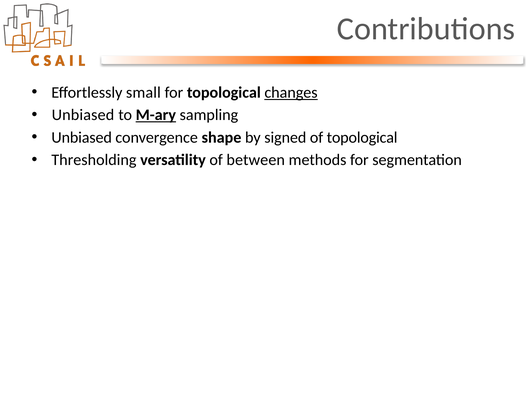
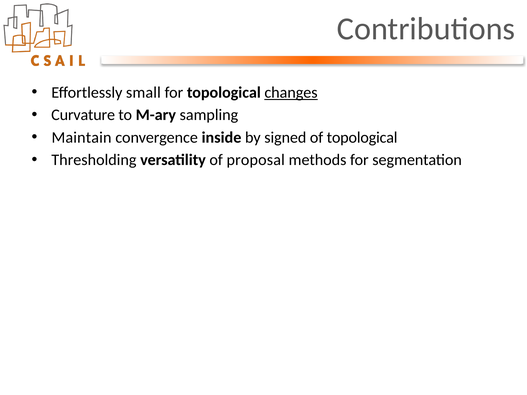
Unbiased at (83, 115): Unbiased -> Curvature
M-ary underline: present -> none
Unbiased at (82, 138): Unbiased -> Maintain
shape: shape -> inside
between: between -> proposal
